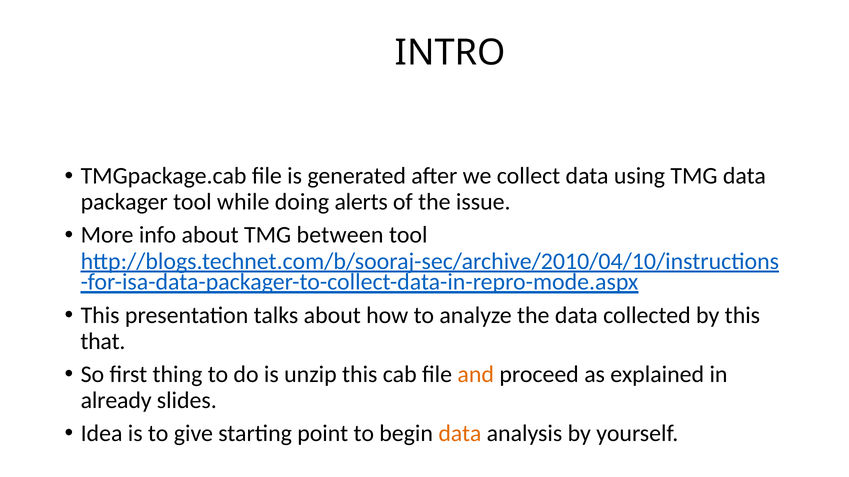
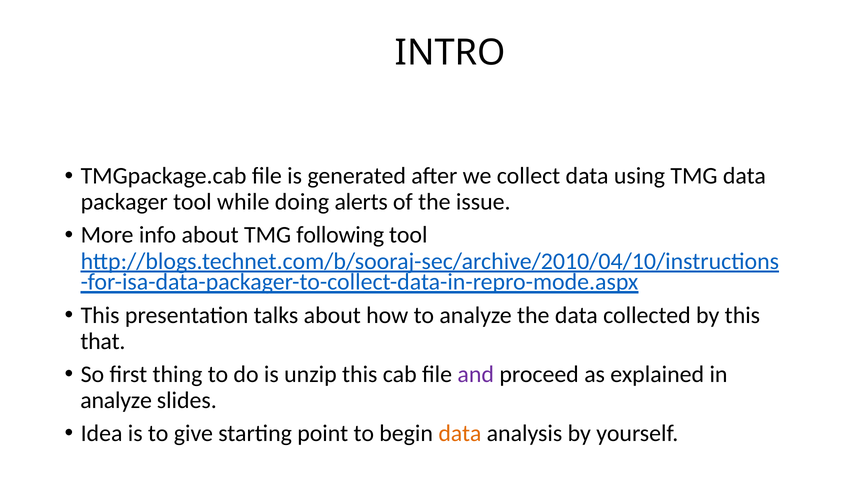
between: between -> following
and colour: orange -> purple
already at (116, 401): already -> analyze
